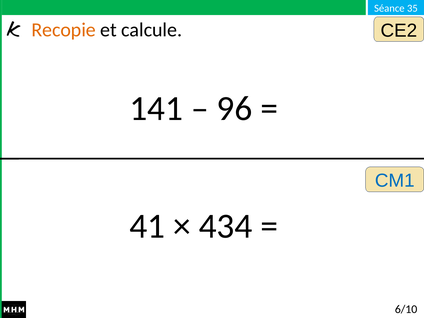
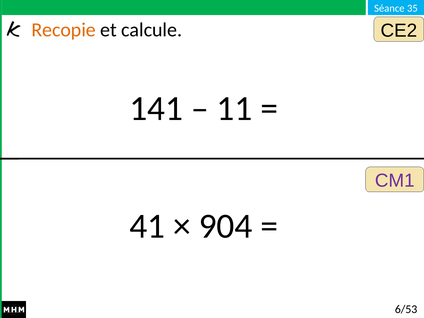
96: 96 -> 11
CM1 colour: blue -> purple
434: 434 -> 904
6/10: 6/10 -> 6/53
